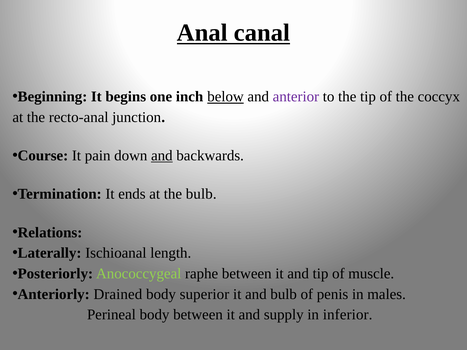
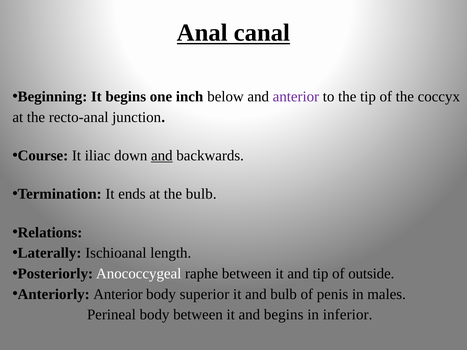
below underline: present -> none
pain: pain -> iliac
Anococcygeal colour: light green -> white
muscle: muscle -> outside
Anteriorly Drained: Drained -> Anterior
and supply: supply -> begins
